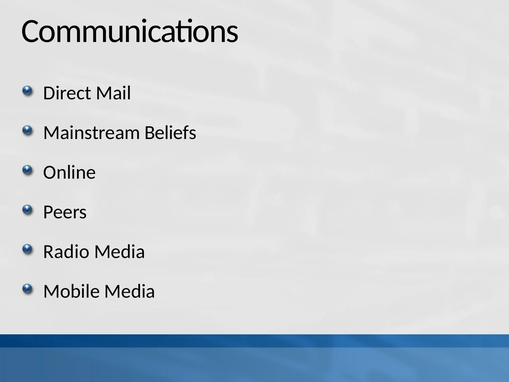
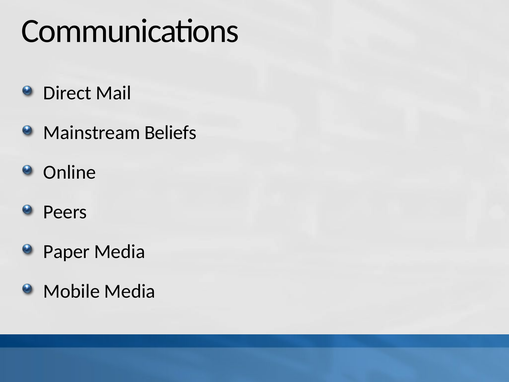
Radio: Radio -> Paper
